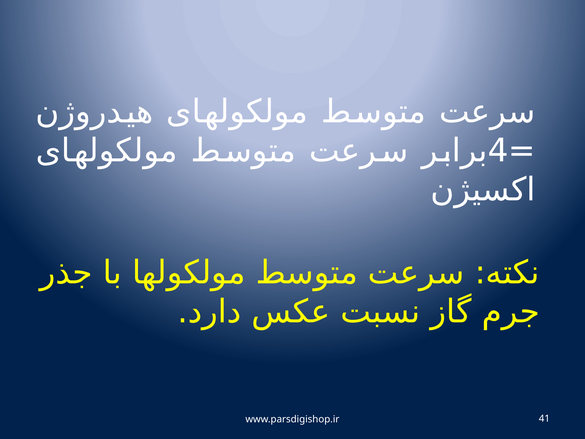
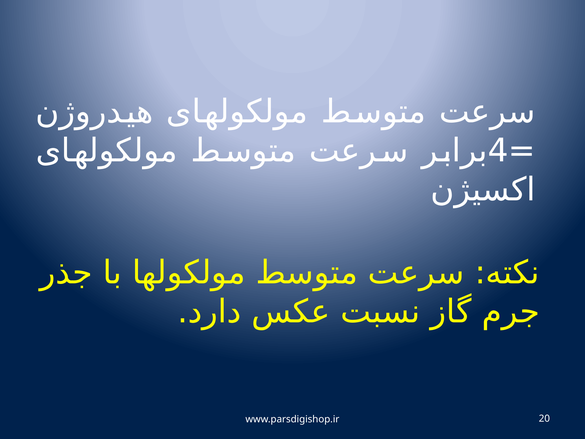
41: 41 -> 20
